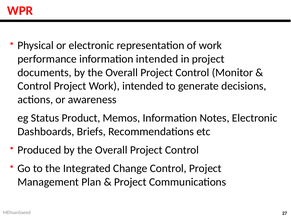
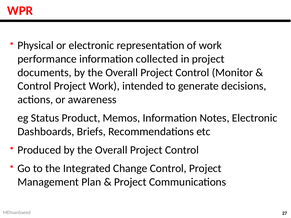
information intended: intended -> collected
